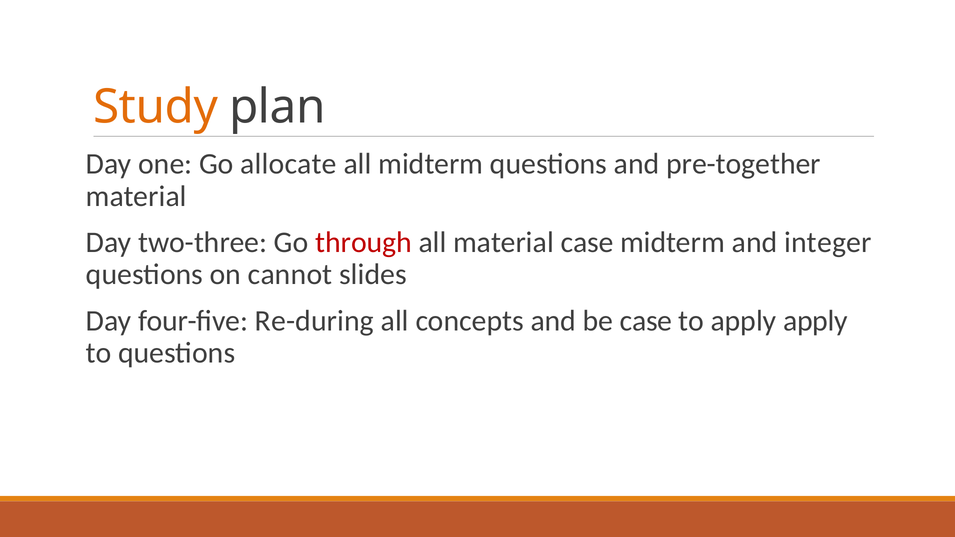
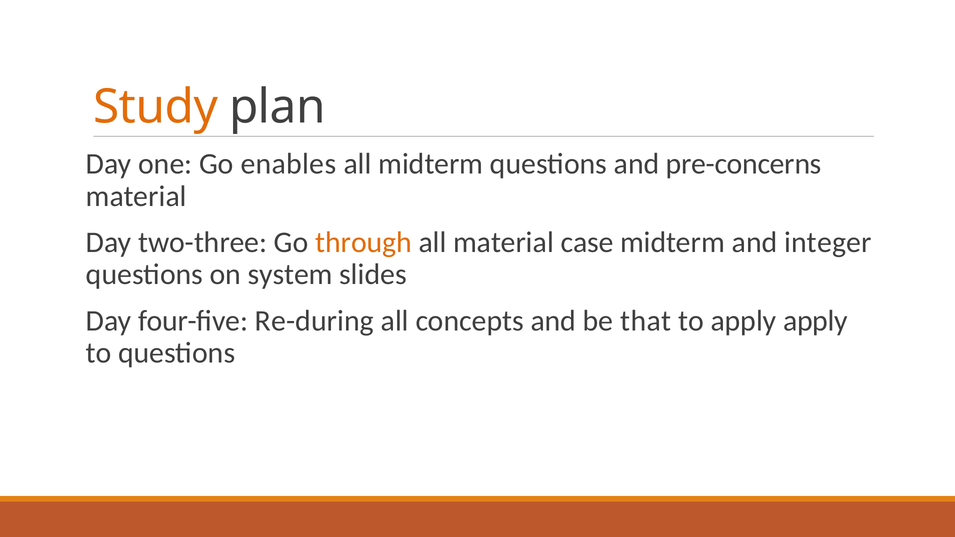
allocate: allocate -> enables
pre-together: pre-together -> pre-concerns
through colour: red -> orange
cannot: cannot -> system
be case: case -> that
